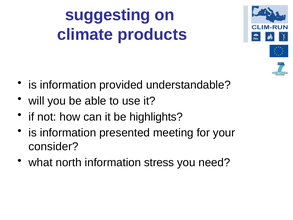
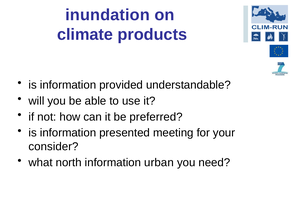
suggesting: suggesting -> inundation
highlights: highlights -> preferred
stress: stress -> urban
